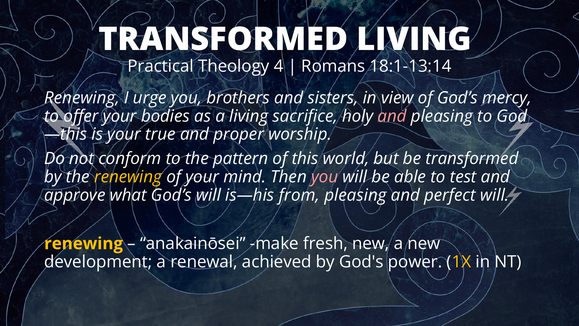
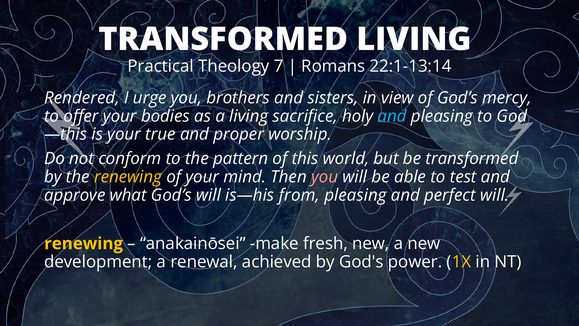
4: 4 -> 7
18:1-13:14: 18:1-13:14 -> 22:1-13:14
Renewing at (82, 98): Renewing -> Rendered
and at (392, 116) colour: pink -> light blue
